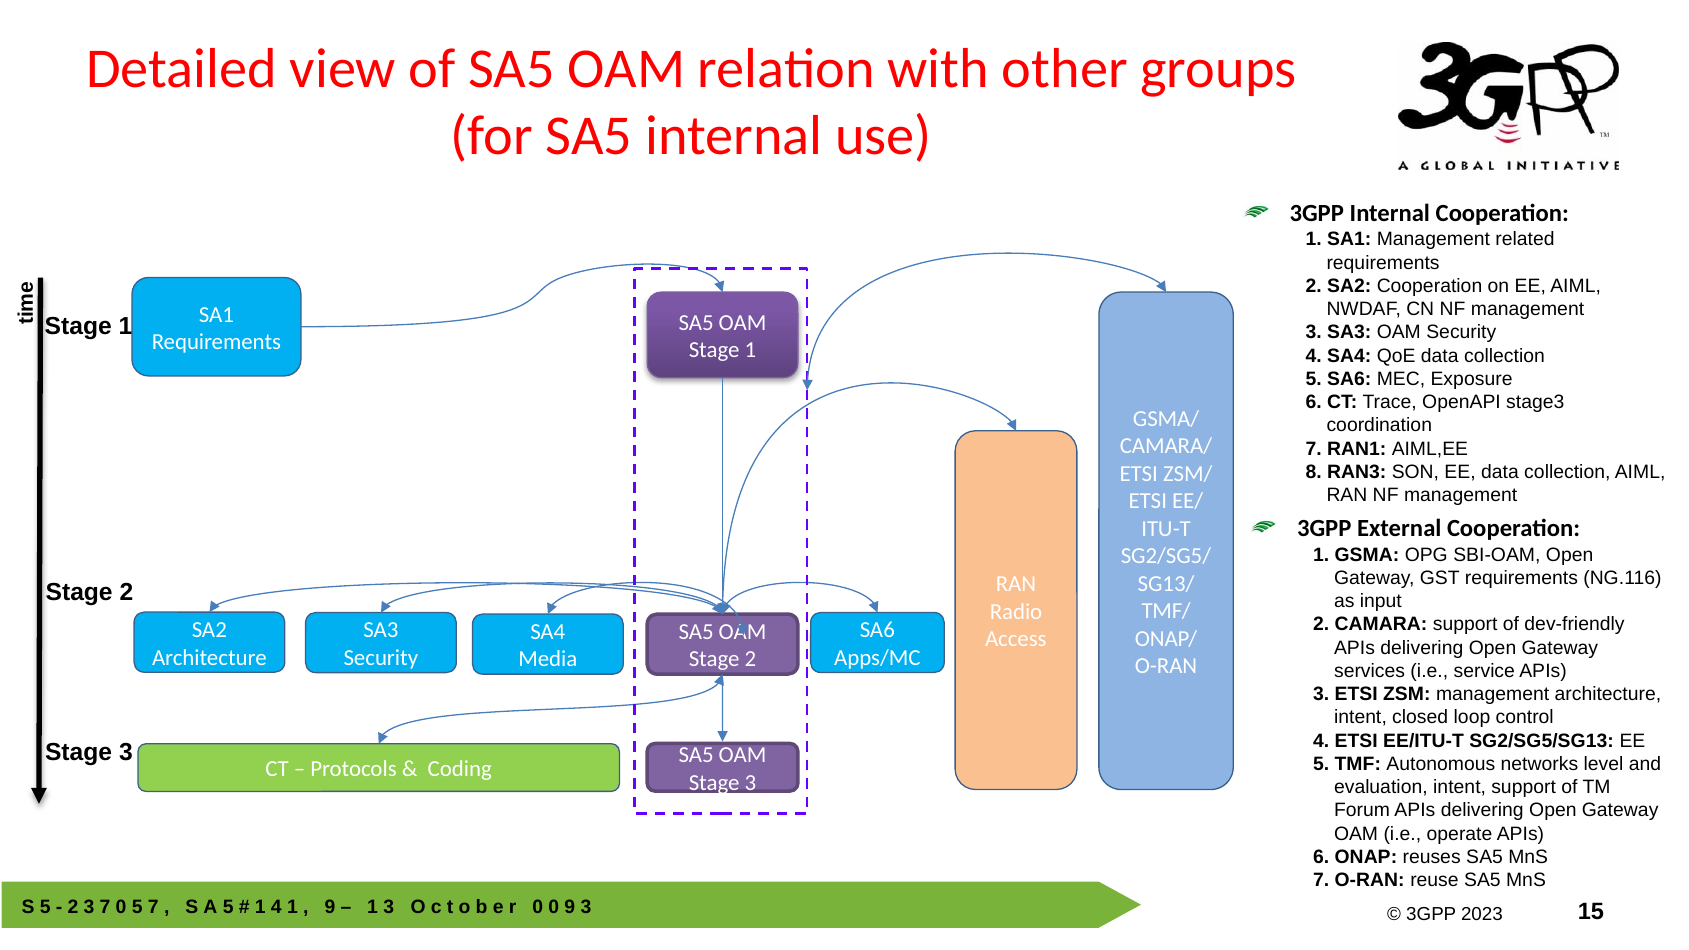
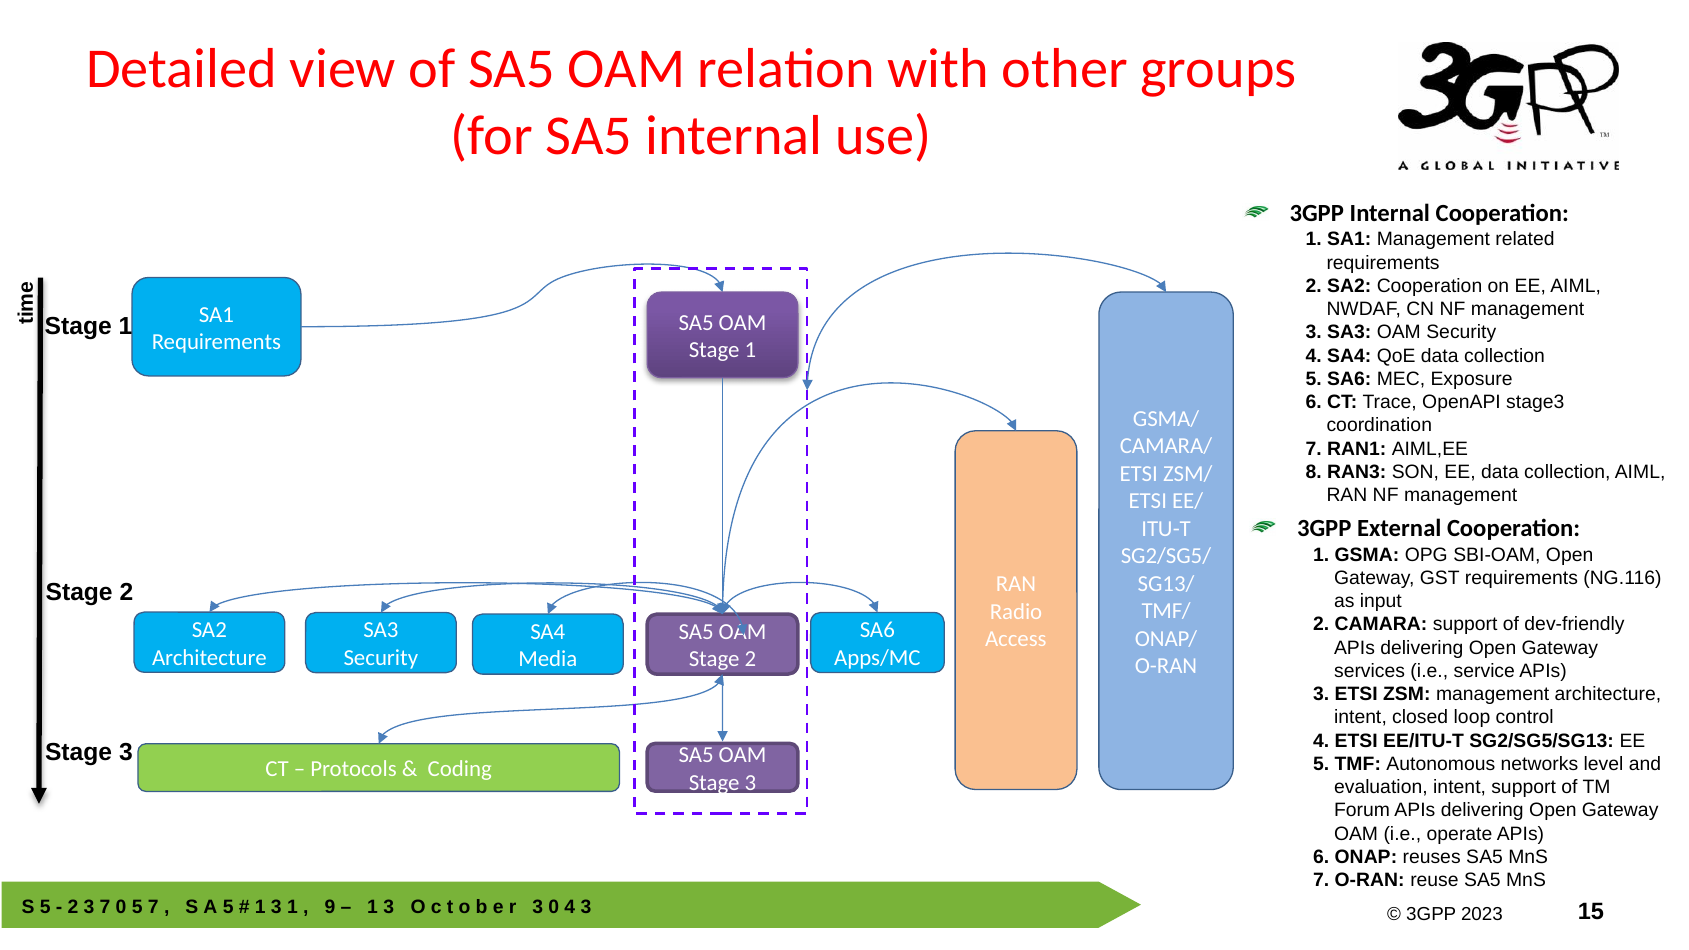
4 at (276, 907): 4 -> 3
0 at (538, 907): 0 -> 3
9 at (570, 907): 9 -> 4
